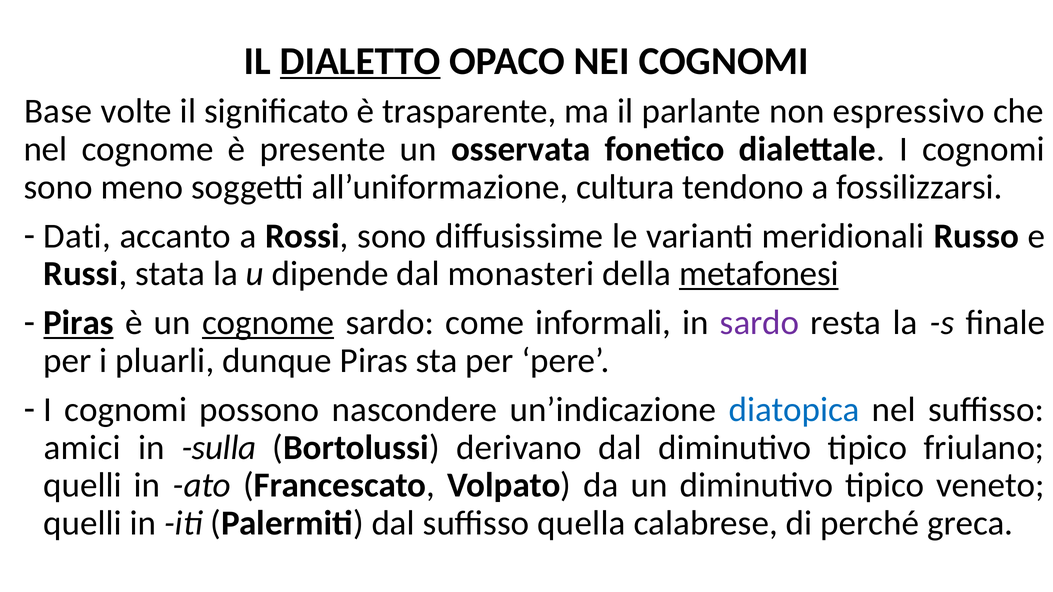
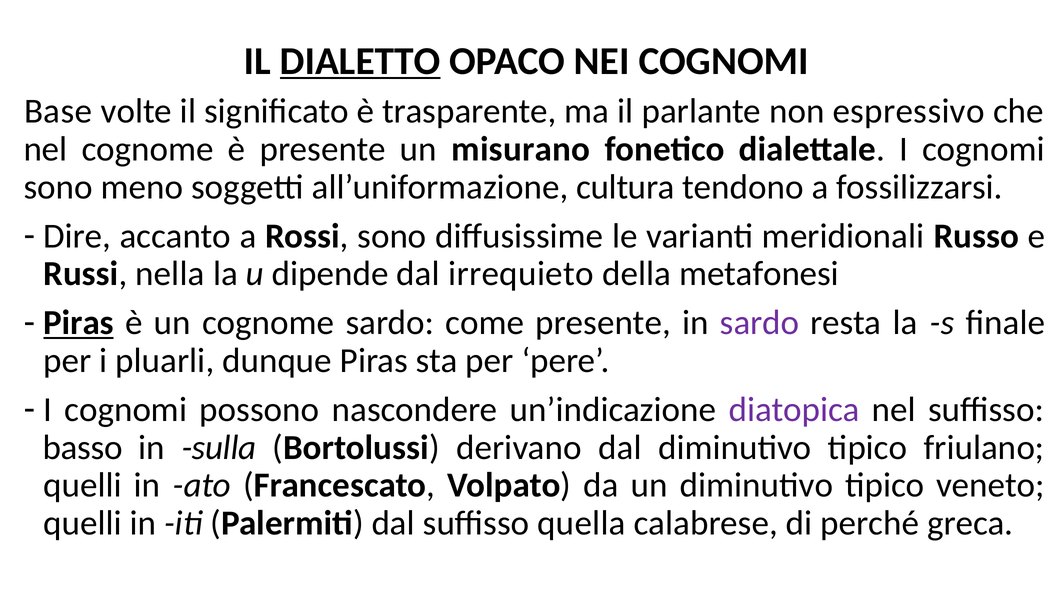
osservata: osservata -> misurano
Dati: Dati -> Dire
stata: stata -> nella
monasteri: monasteri -> irrequieto
metafonesi underline: present -> none
cognome at (268, 323) underline: present -> none
come informali: informali -> presente
diatopica colour: blue -> purple
amici: amici -> basso
